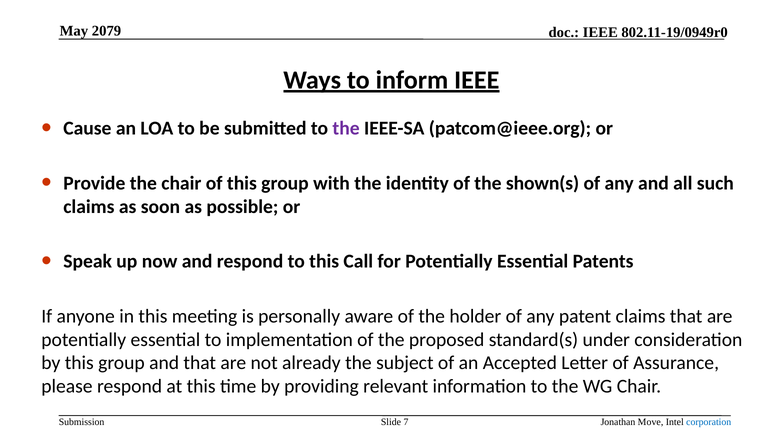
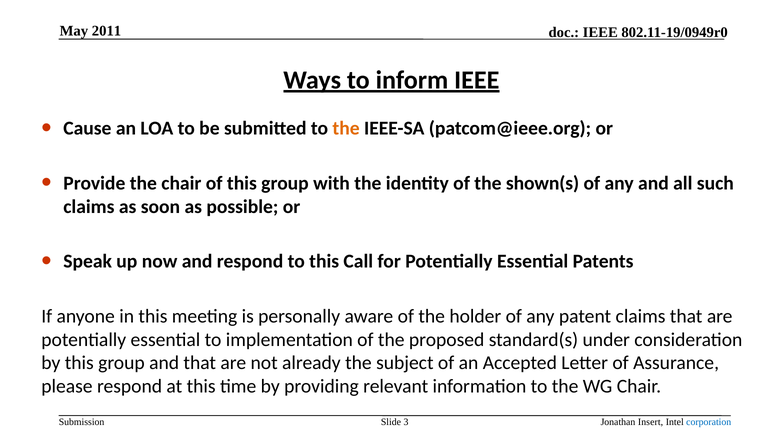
2079: 2079 -> 2011
the at (346, 129) colour: purple -> orange
7: 7 -> 3
Move: Move -> Insert
